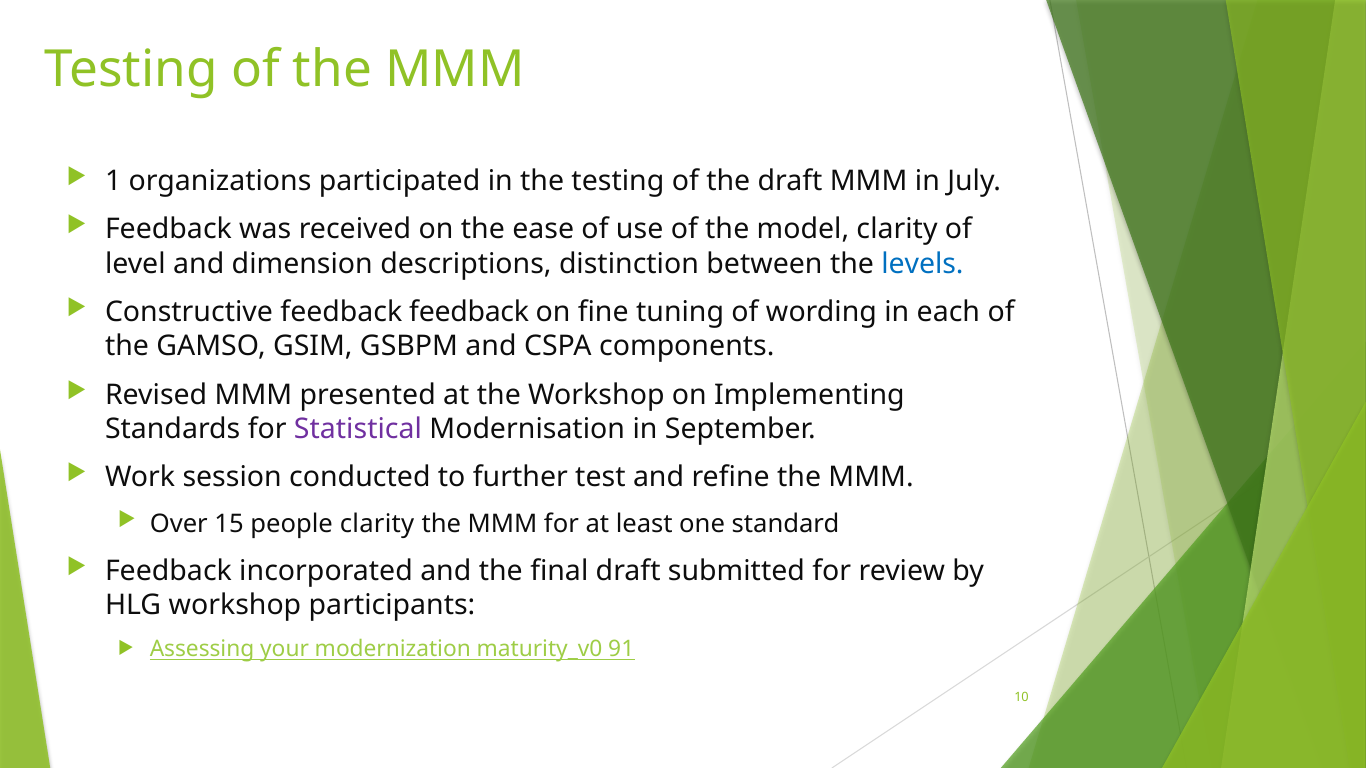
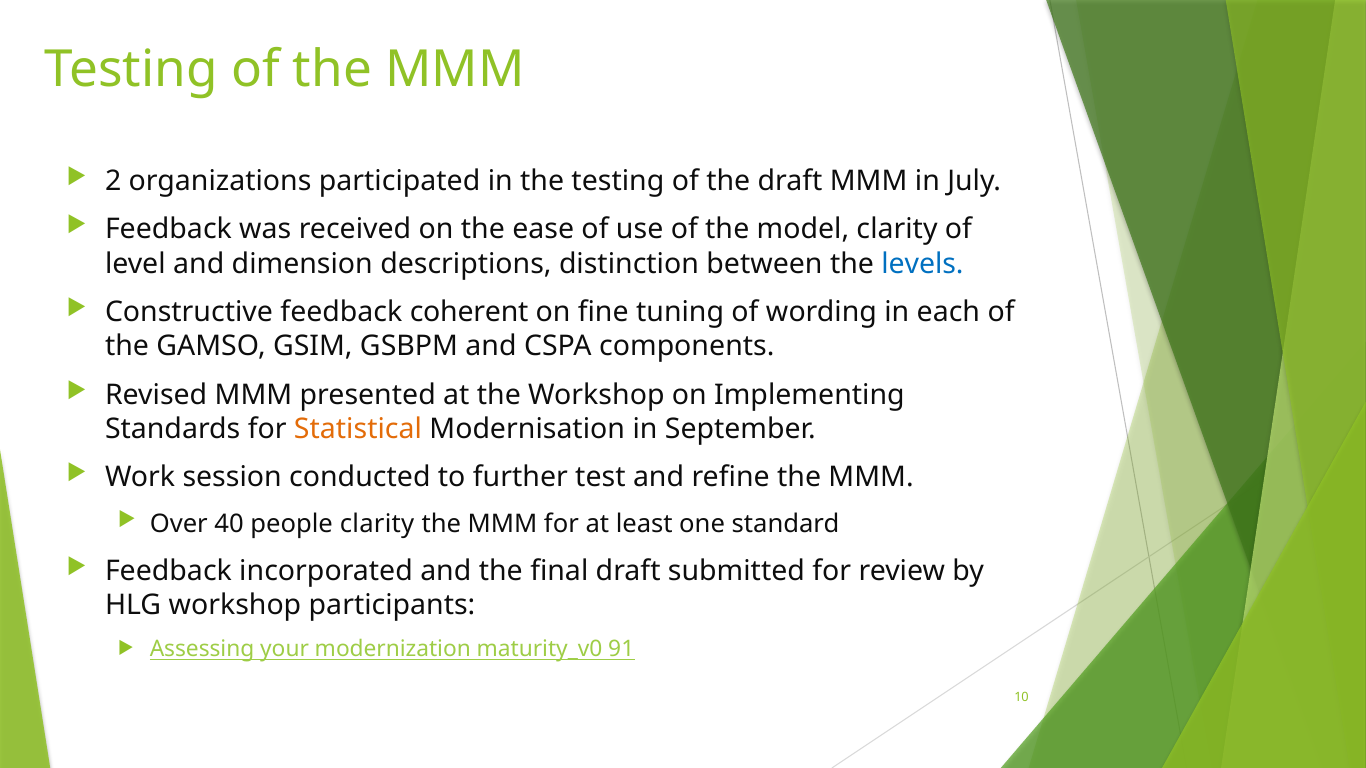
1: 1 -> 2
feedback feedback: feedback -> coherent
Statistical colour: purple -> orange
15: 15 -> 40
